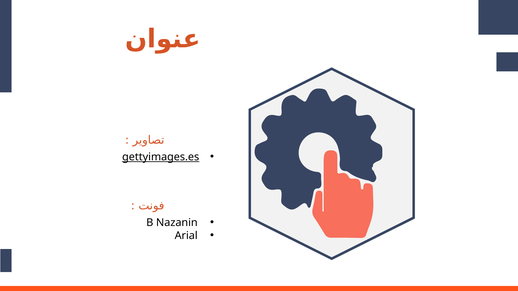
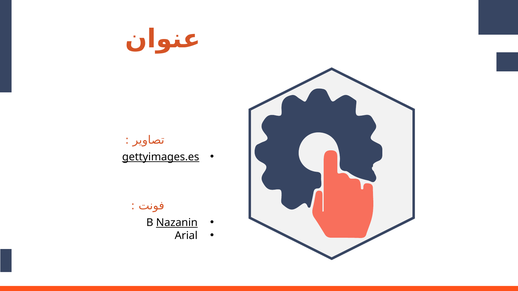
Nazanin underline: none -> present
